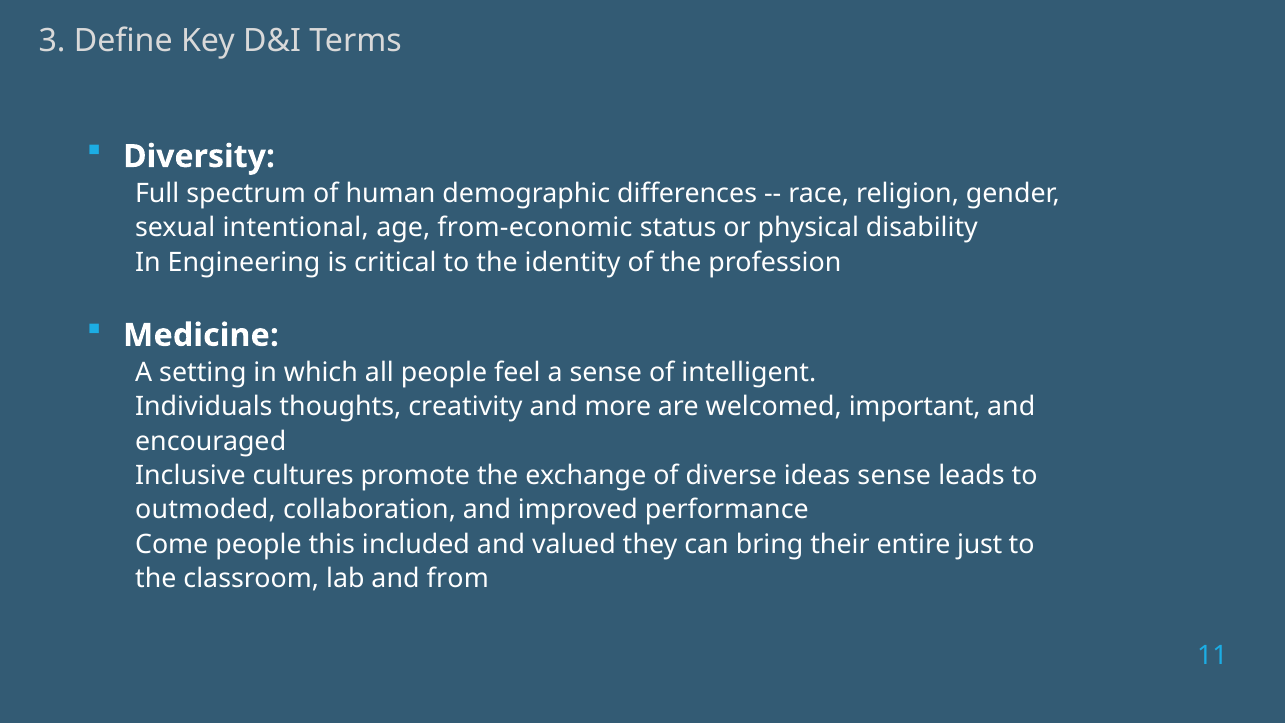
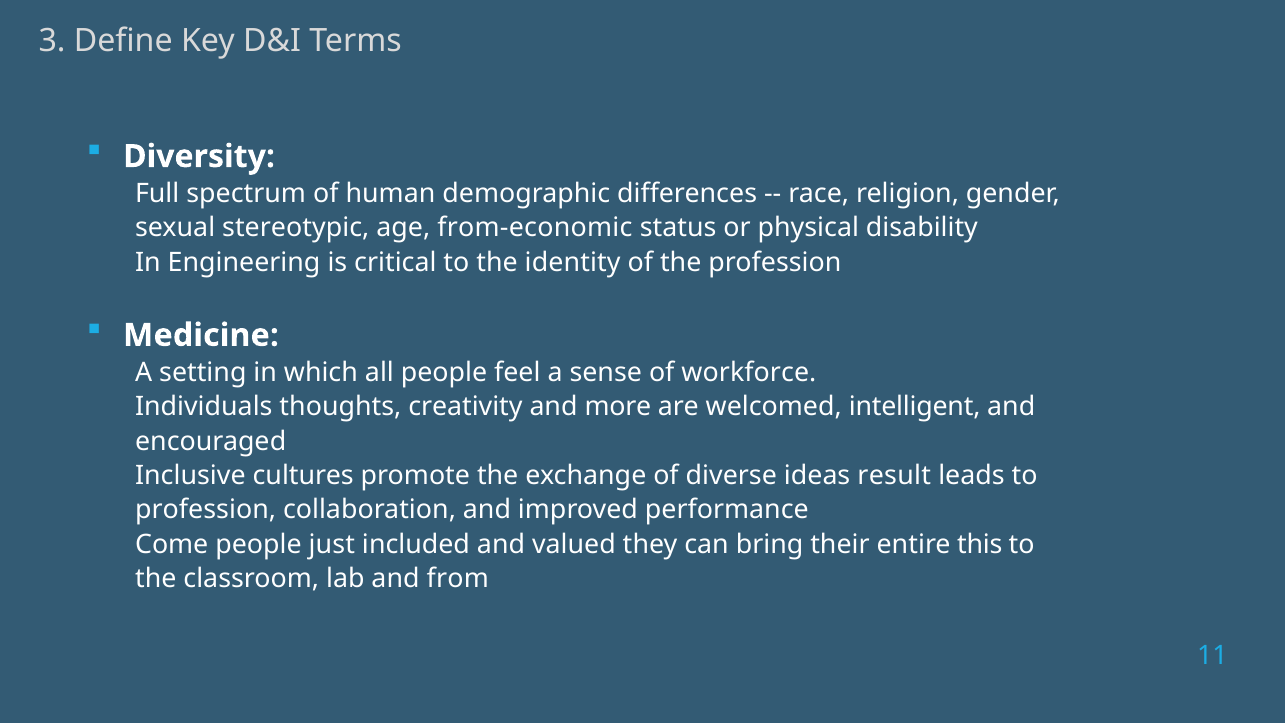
intentional: intentional -> stereotypic
intelligent: intelligent -> workforce
important: important -> intelligent
ideas sense: sense -> result
outmoded at (205, 510): outmoded -> profession
this: this -> just
just: just -> this
